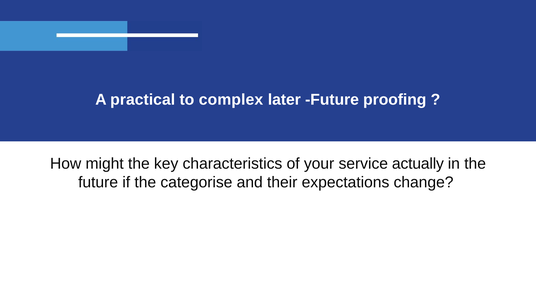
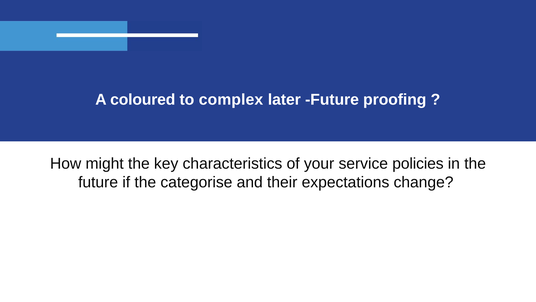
practical: practical -> coloured
actually: actually -> policies
